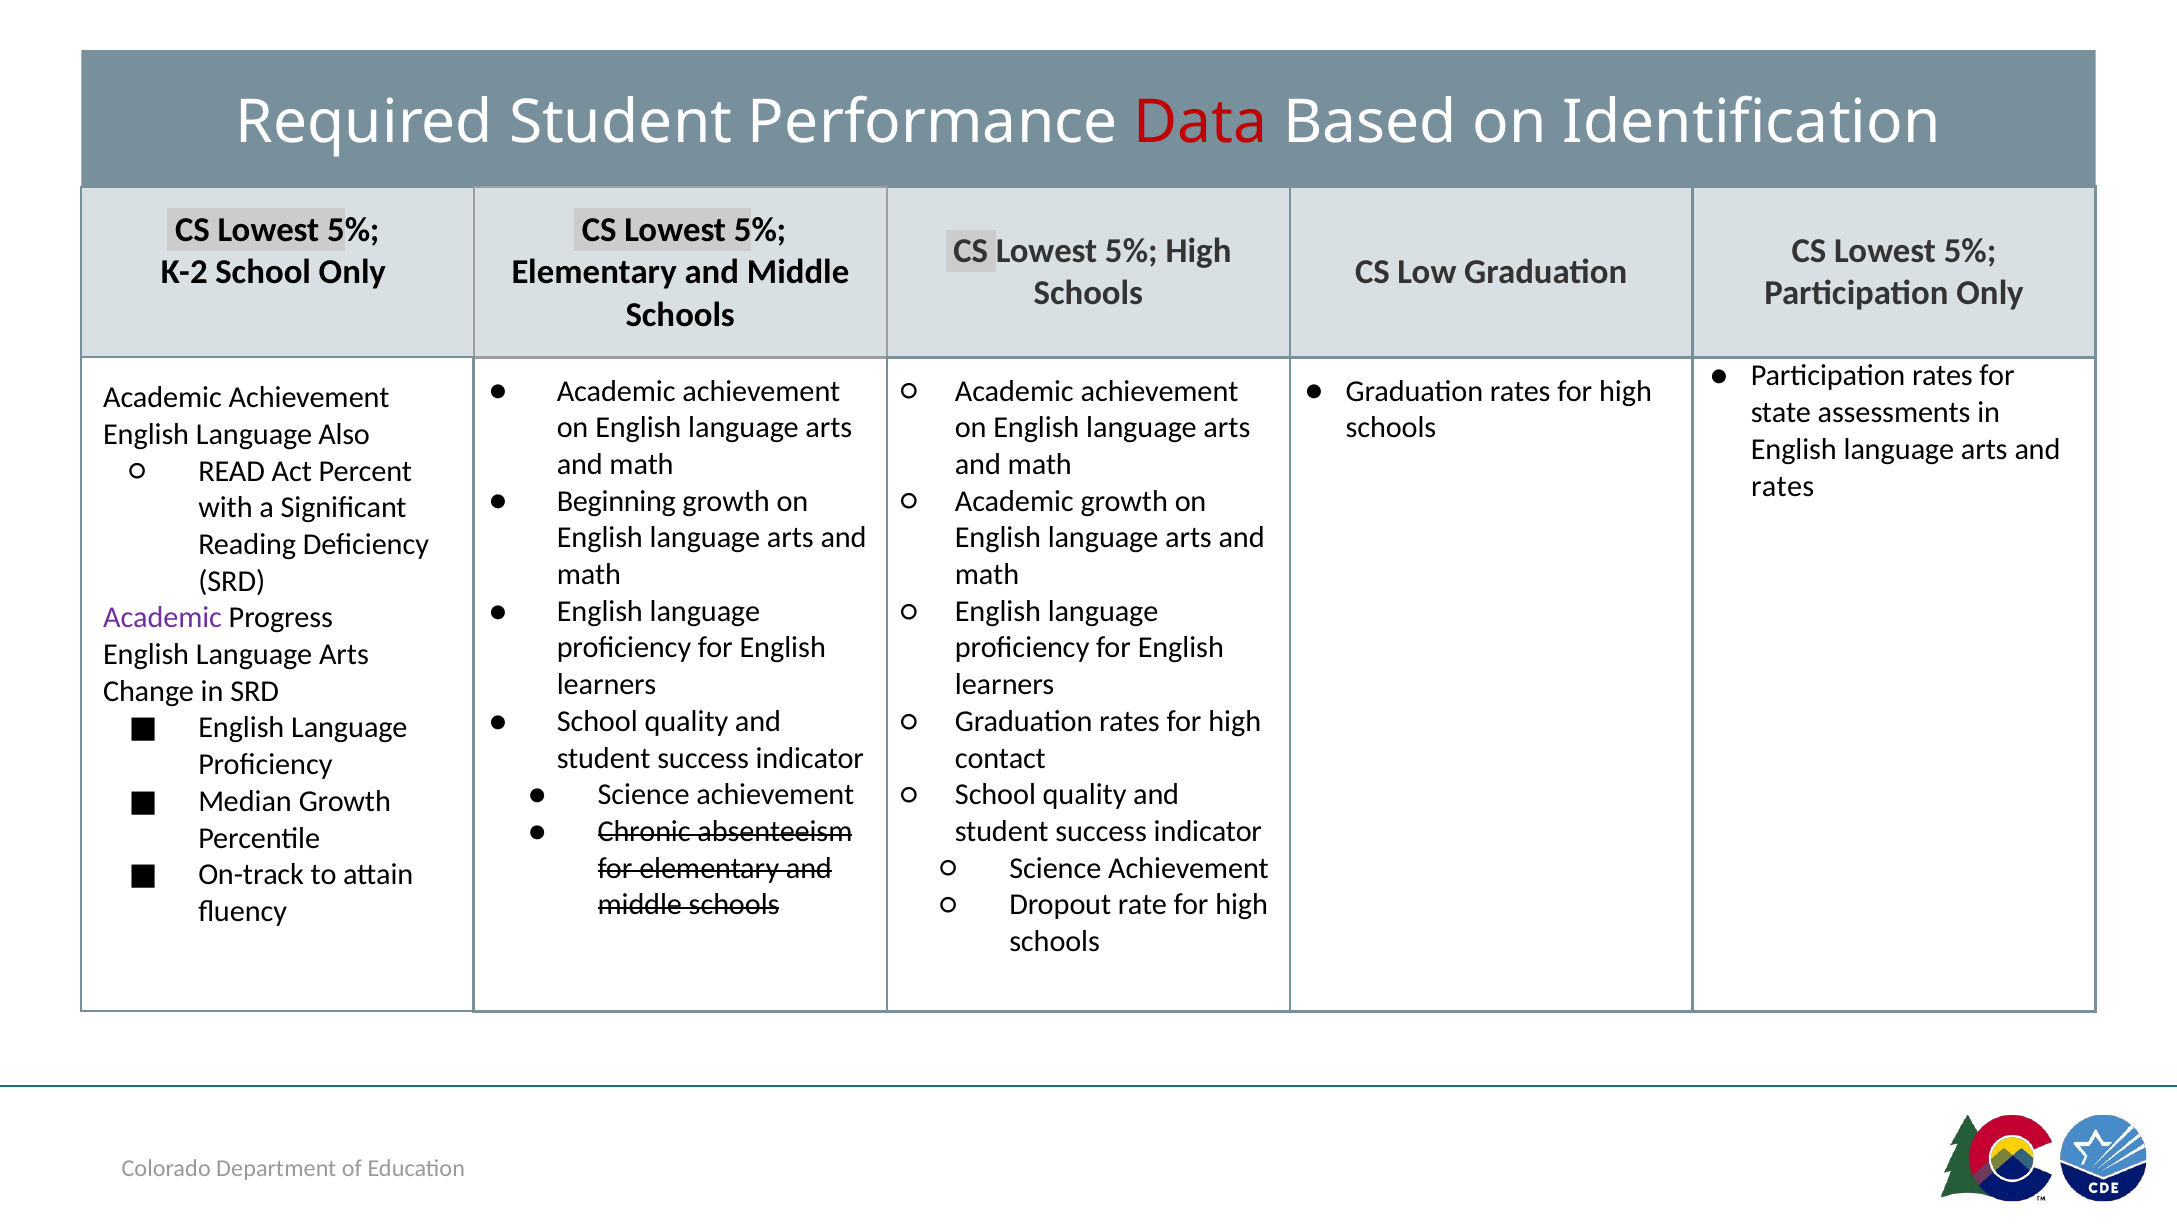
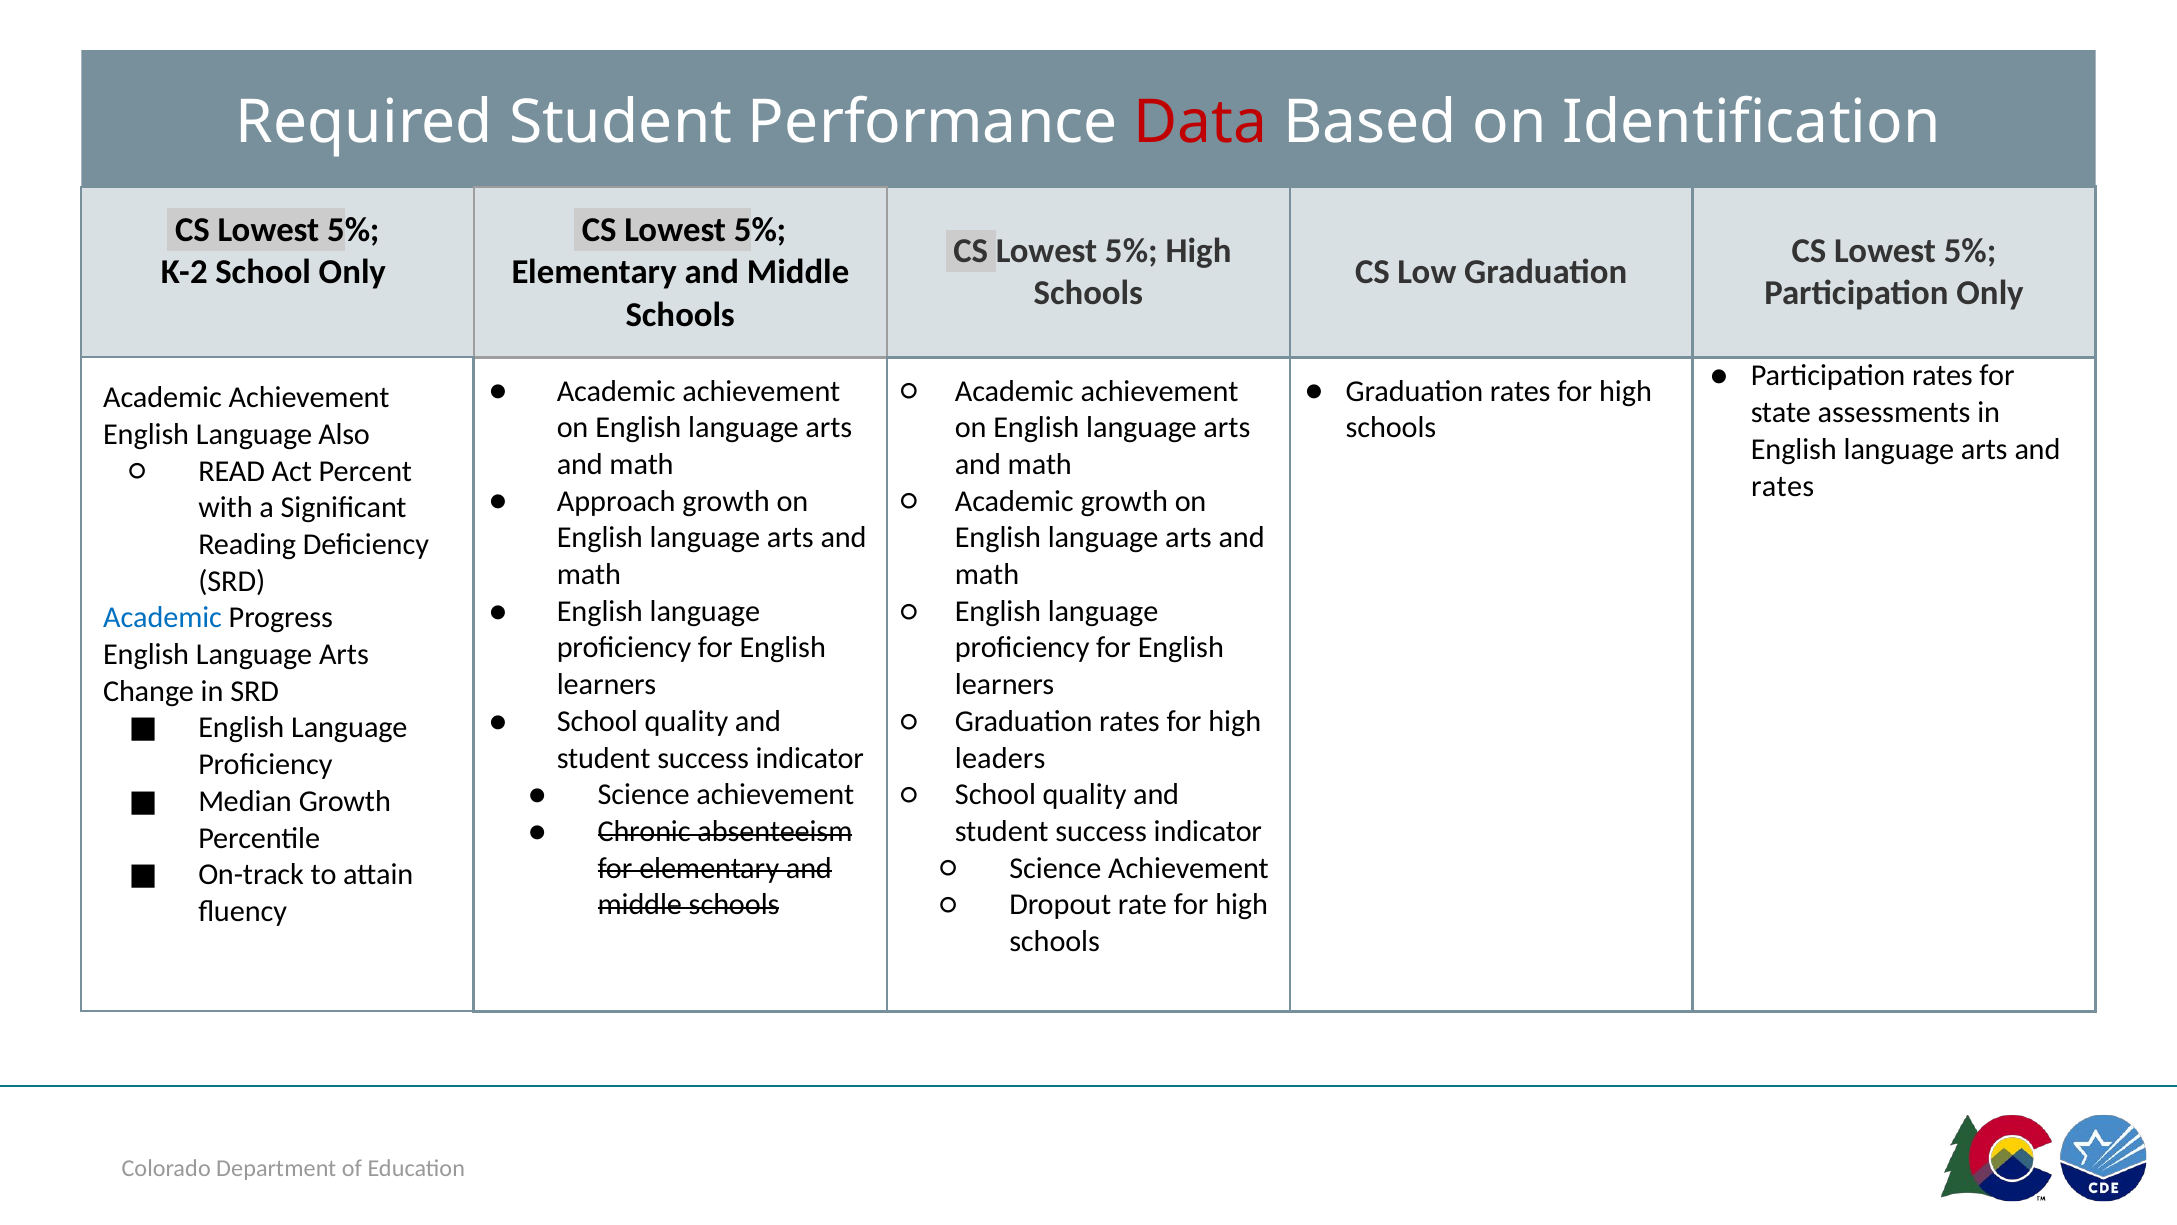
Beginning: Beginning -> Approach
Academic at (163, 618) colour: purple -> blue
contact: contact -> leaders
